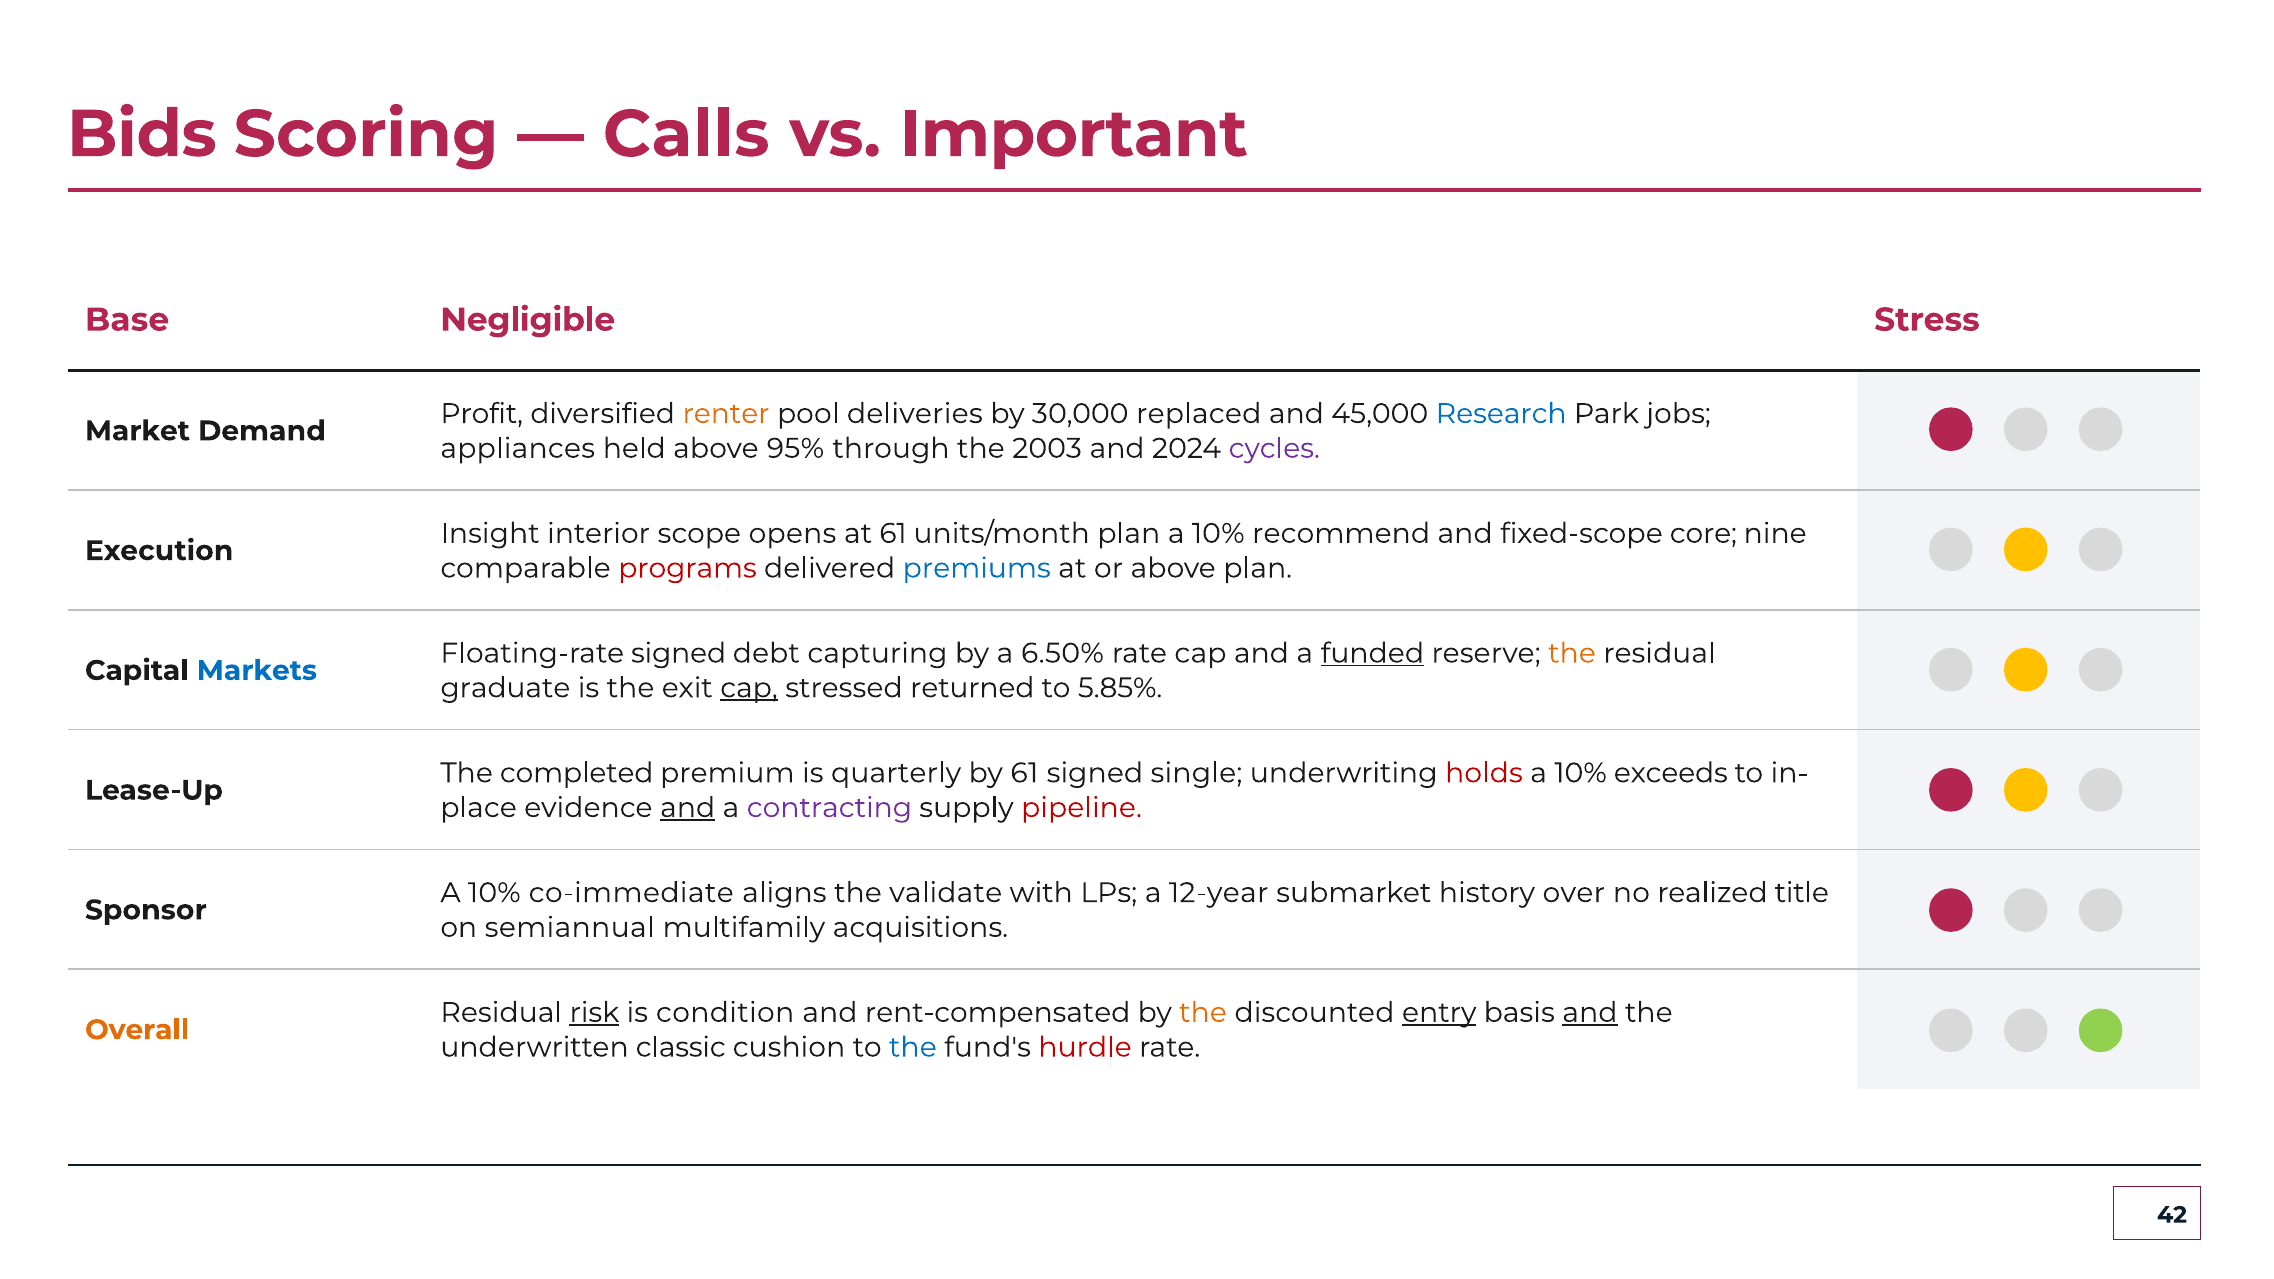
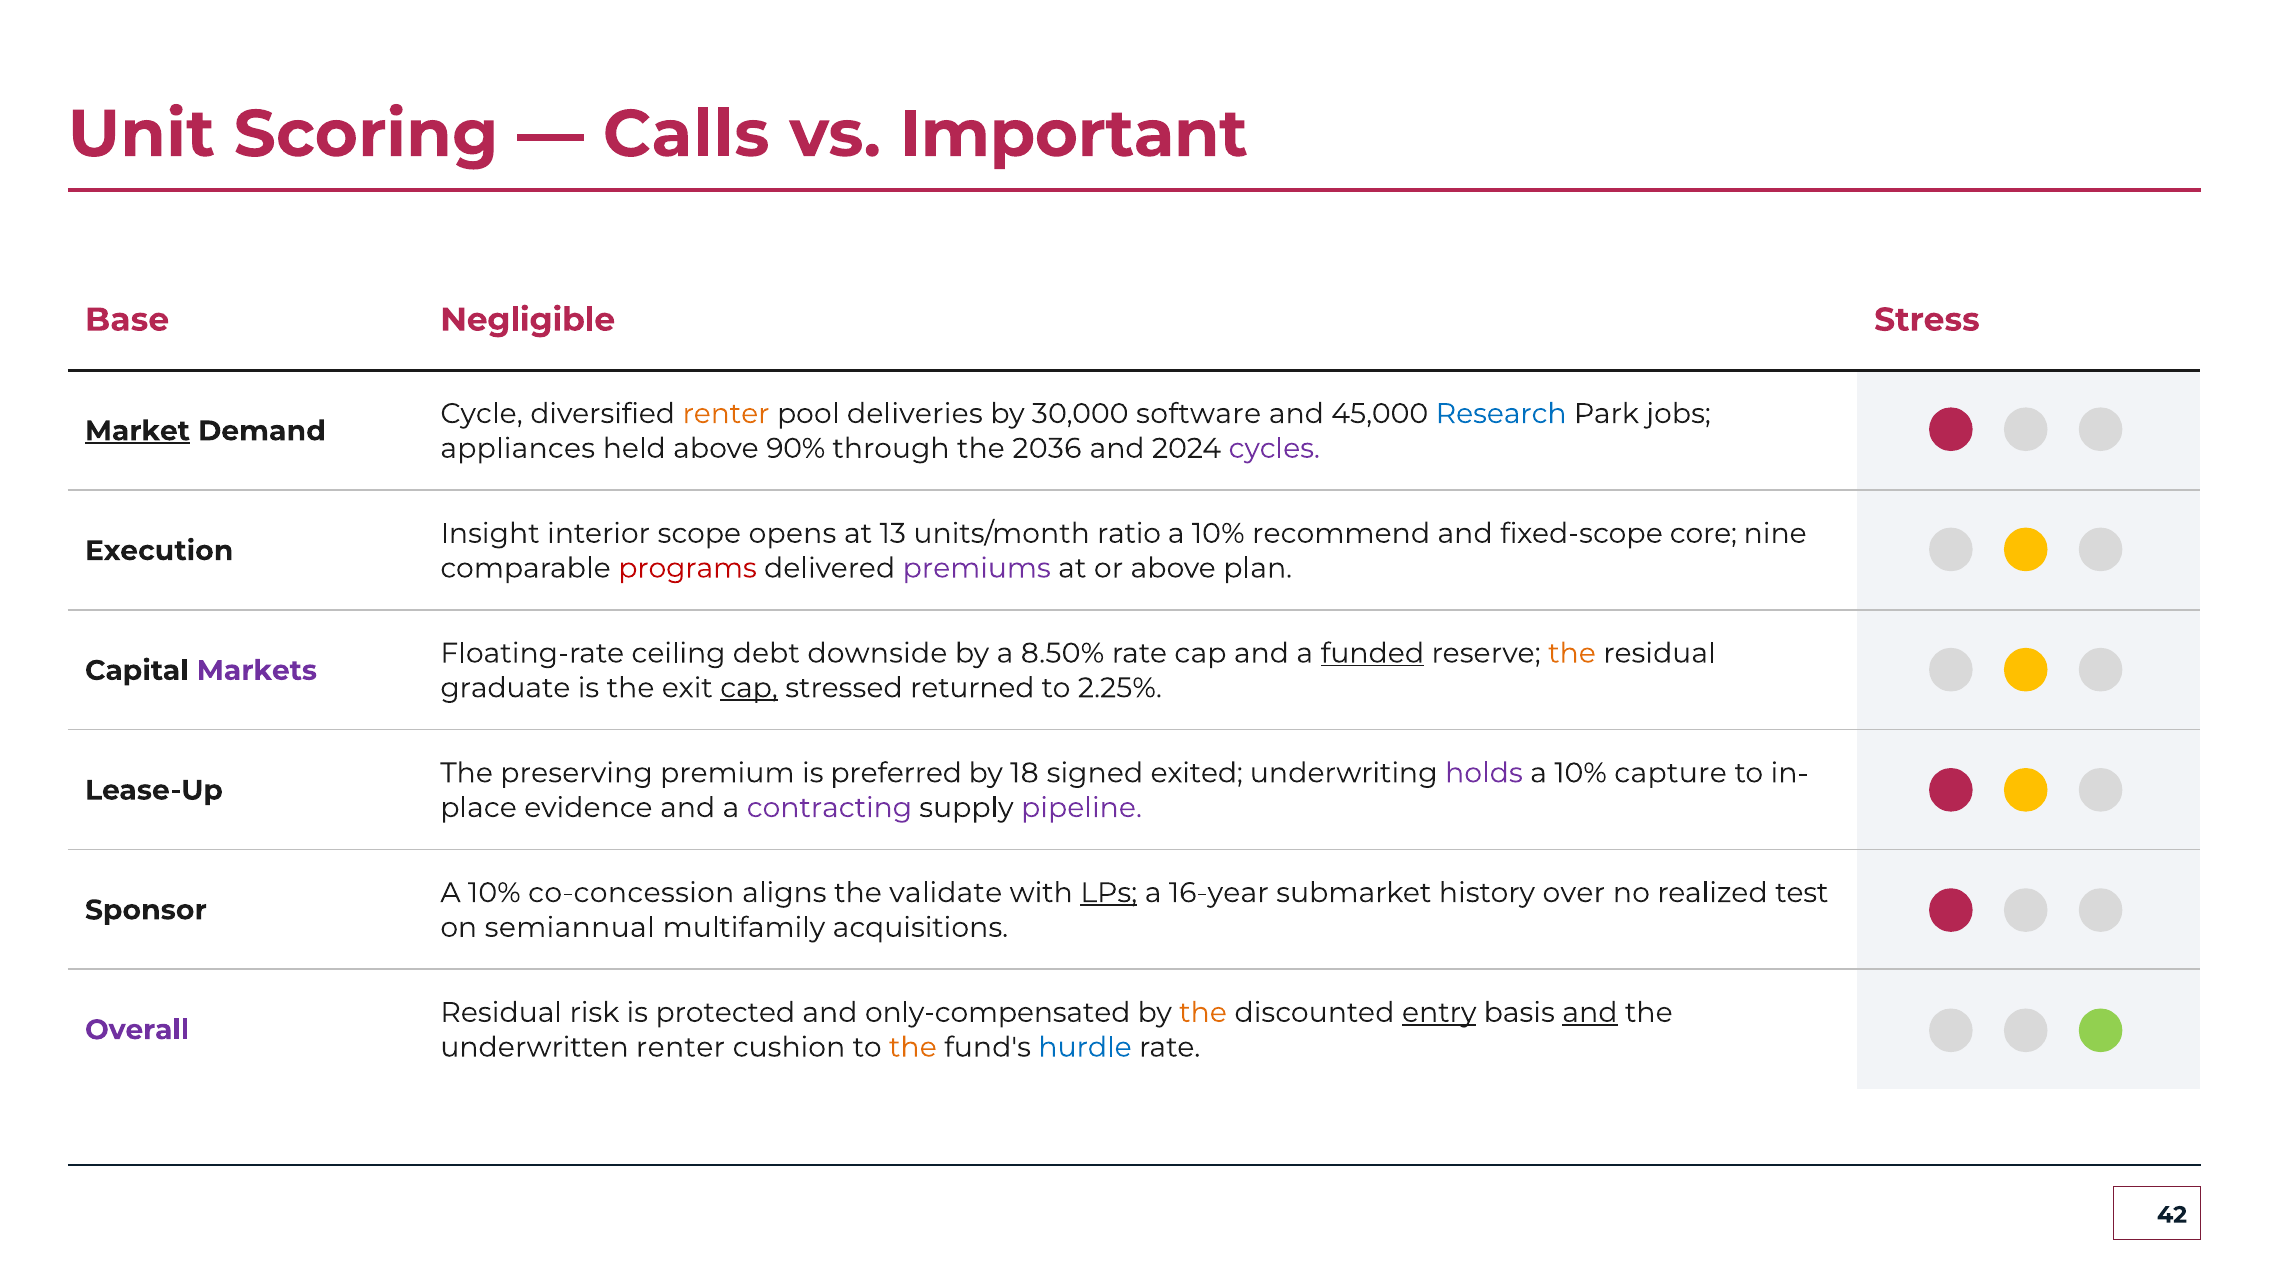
Bids: Bids -> Unit
Profit: Profit -> Cycle
replaced: replaced -> software
Market underline: none -> present
95%: 95% -> 90%
2003: 2003 -> 2036
at 61: 61 -> 13
units/month plan: plan -> ratio
premiums colour: blue -> purple
Floating-rate signed: signed -> ceiling
capturing: capturing -> downside
6.50%: 6.50% -> 8.50%
Markets colour: blue -> purple
5.85%: 5.85% -> 2.25%
completed: completed -> preserving
quarterly: quarterly -> preferred
by 61: 61 -> 18
single: single -> exited
holds colour: red -> purple
exceeds: exceeds -> capture
and at (688, 808) underline: present -> none
pipeline colour: red -> purple
co-immediate: co-immediate -> co-concession
LPs underline: none -> present
12-year: 12-year -> 16-year
title: title -> test
risk underline: present -> none
condition: condition -> protected
rent-compensated: rent-compensated -> only-compensated
Overall colour: orange -> purple
underwritten classic: classic -> renter
the at (913, 1047) colour: blue -> orange
hurdle colour: red -> blue
